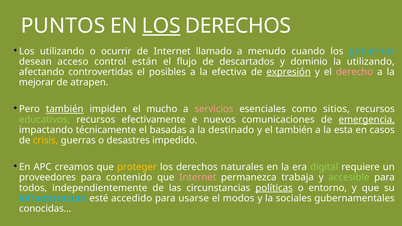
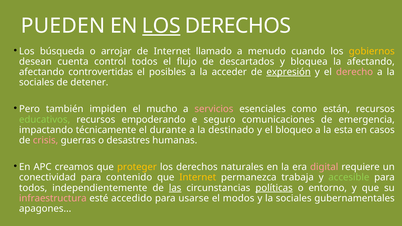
PUNTOS: PUNTOS -> PUEDEN
utilizando at (62, 51): utilizando -> búsqueda
ocurrir: ocurrir -> arrojar
gobiernos colour: light blue -> yellow
acceso: acceso -> cuenta
control están: están -> todos
dominio: dominio -> bloquea
la utilizando: utilizando -> afectando
efectiva: efectiva -> acceder
mejorar at (37, 82): mejorar -> sociales
atrapen: atrapen -> detener
también at (65, 109) underline: present -> none
sitios: sitios -> están
efectivamente: efectivamente -> empoderando
nuevos: nuevos -> seguro
emergencia underline: present -> none
basadas: basadas -> durante
el también: también -> bloqueo
crisis colour: yellow -> pink
impedido: impedido -> humanas
digital colour: light green -> pink
proveedores: proveedores -> conectividad
Internet at (198, 178) colour: pink -> yellow
las underline: none -> present
infraestructura colour: light blue -> pink
conocidas: conocidas -> apagones
